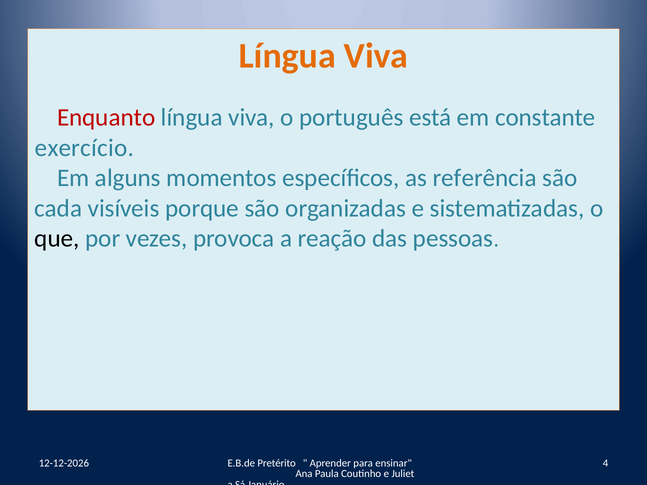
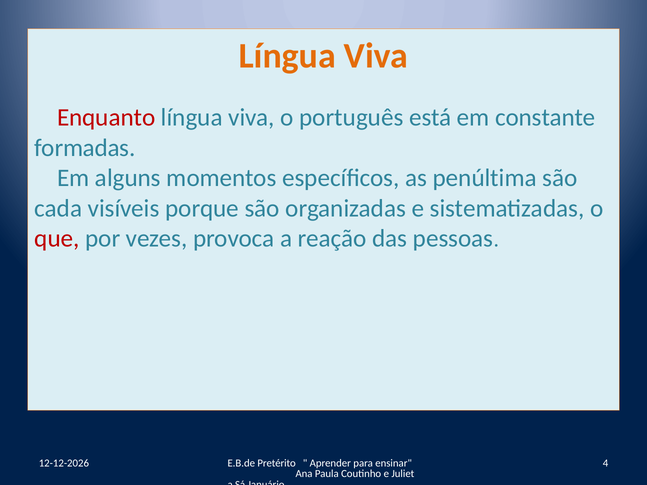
exercício: exercício -> formadas
referência: referência -> penúltima
que colour: black -> red
